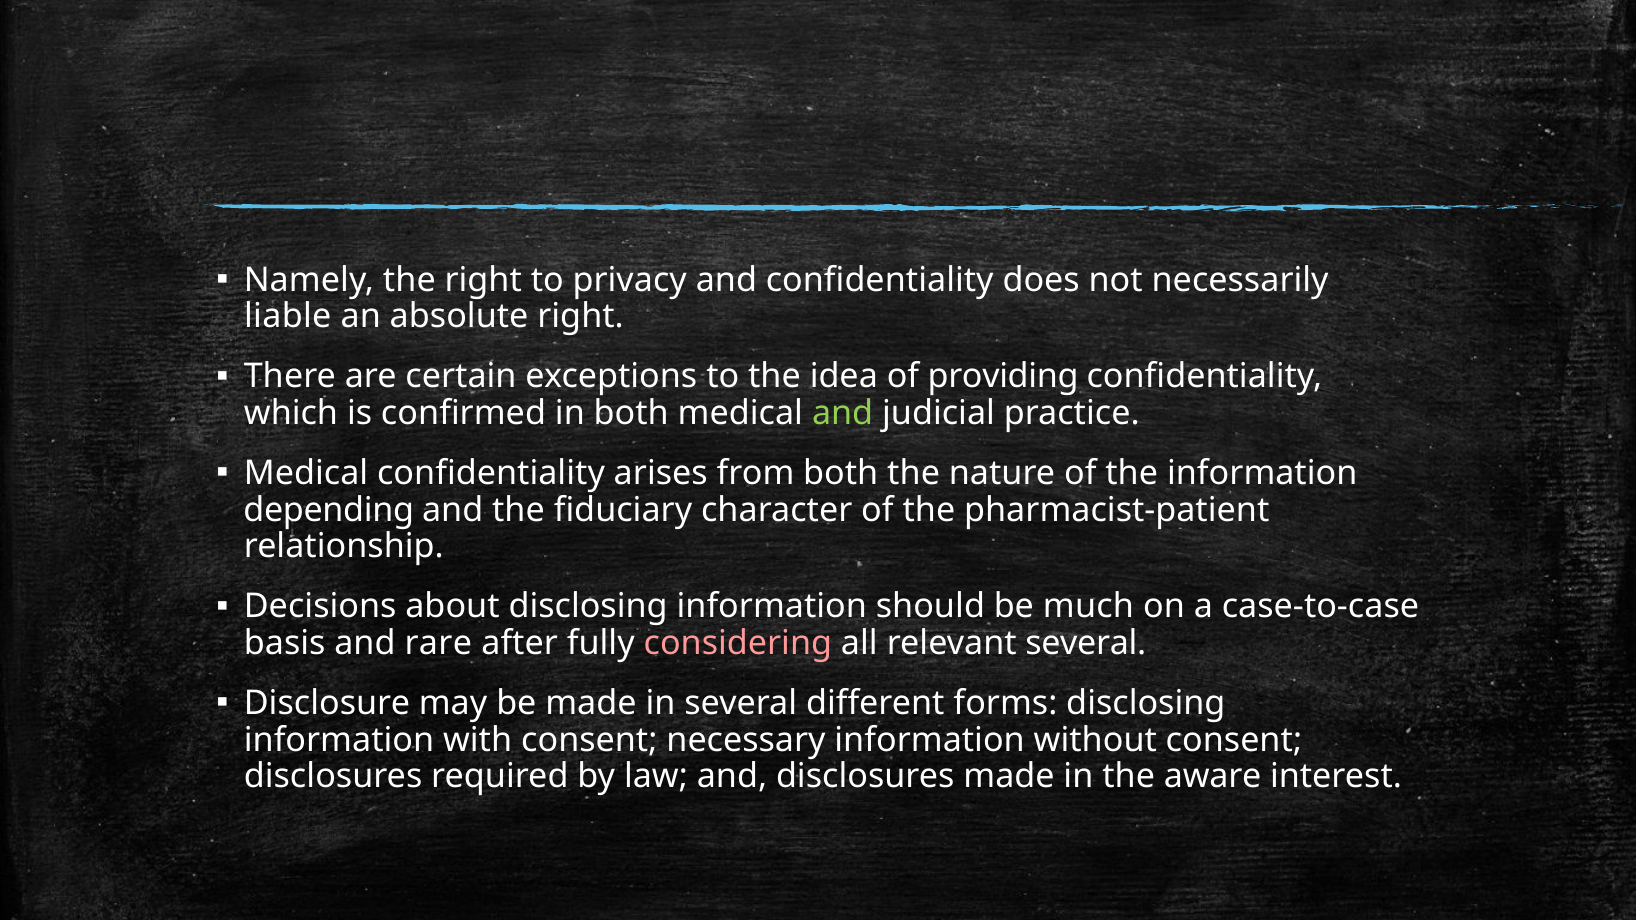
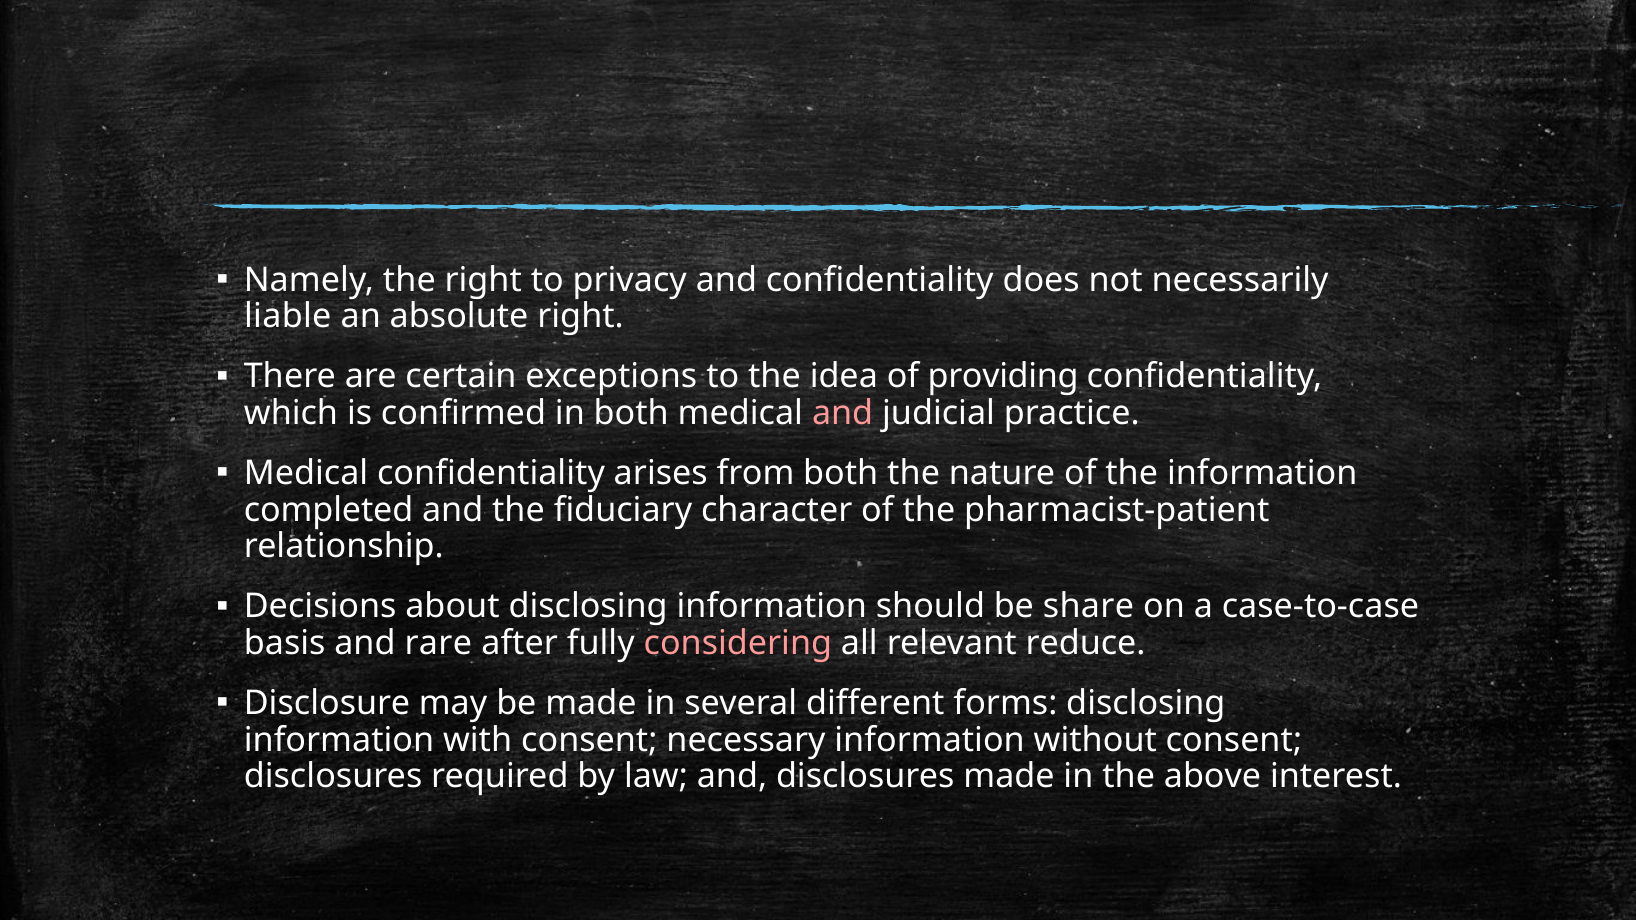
and at (843, 413) colour: light green -> pink
depending: depending -> completed
much: much -> share
relevant several: several -> reduce
aware: aware -> above
